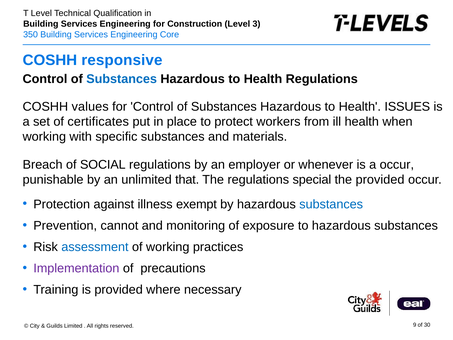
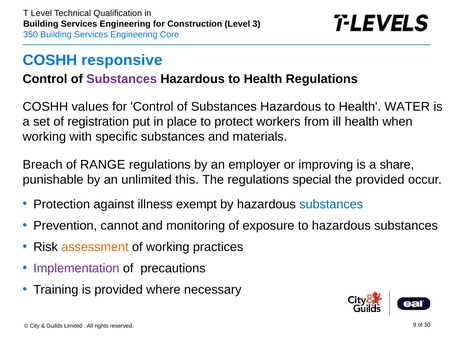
Substances at (122, 79) colour: blue -> purple
ISSUES: ISSUES -> WATER
certificates: certificates -> registration
SOCIAL: SOCIAL -> RANGE
whenever: whenever -> improving
a occur: occur -> share
that: that -> this
assessment colour: blue -> orange
